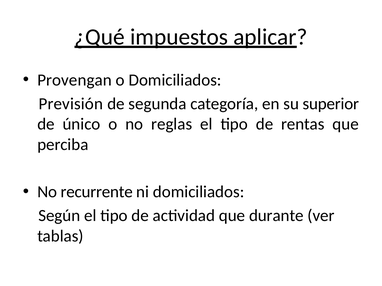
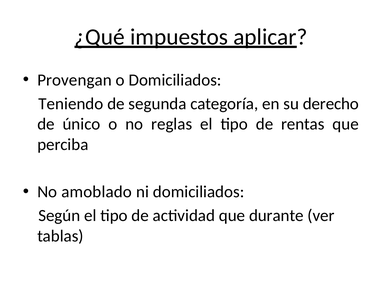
Previsión: Previsión -> Teniendo
superior: superior -> derecho
recurrente: recurrente -> amoblado
